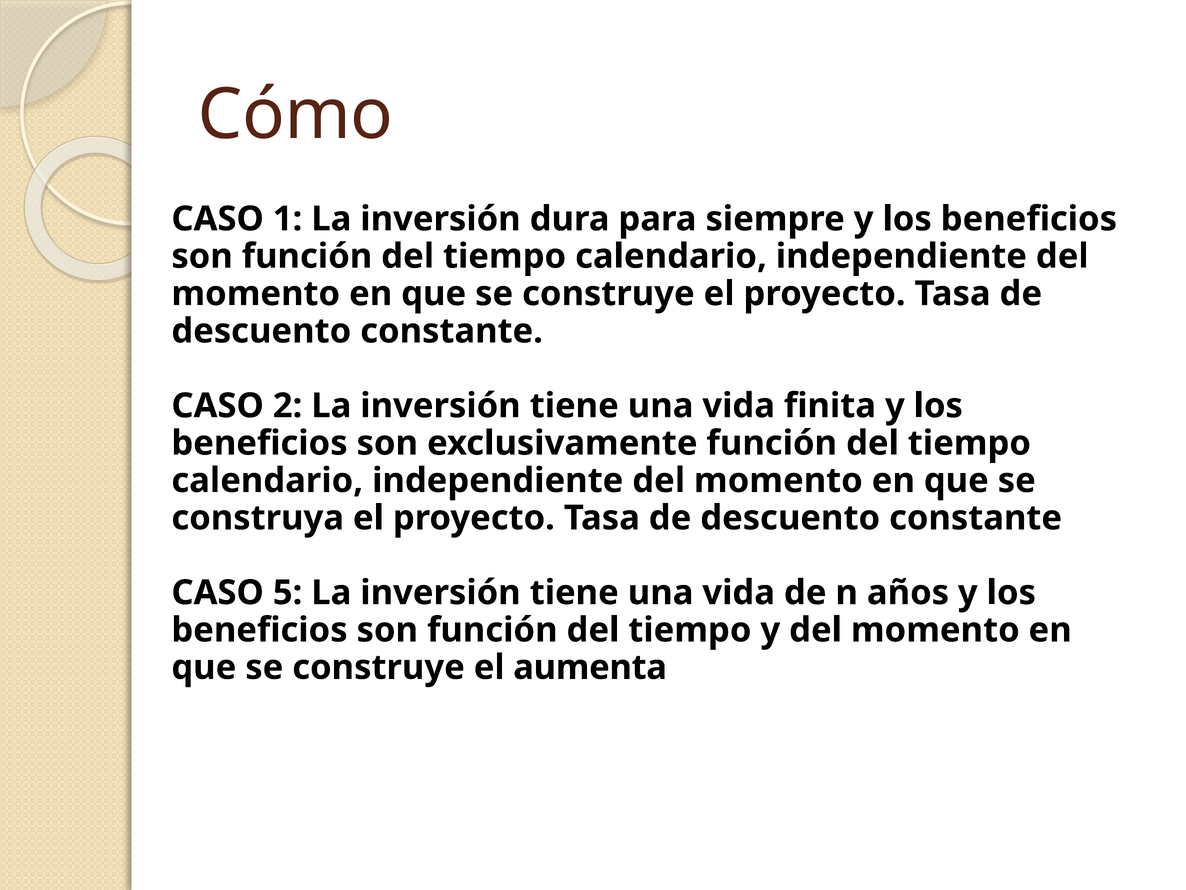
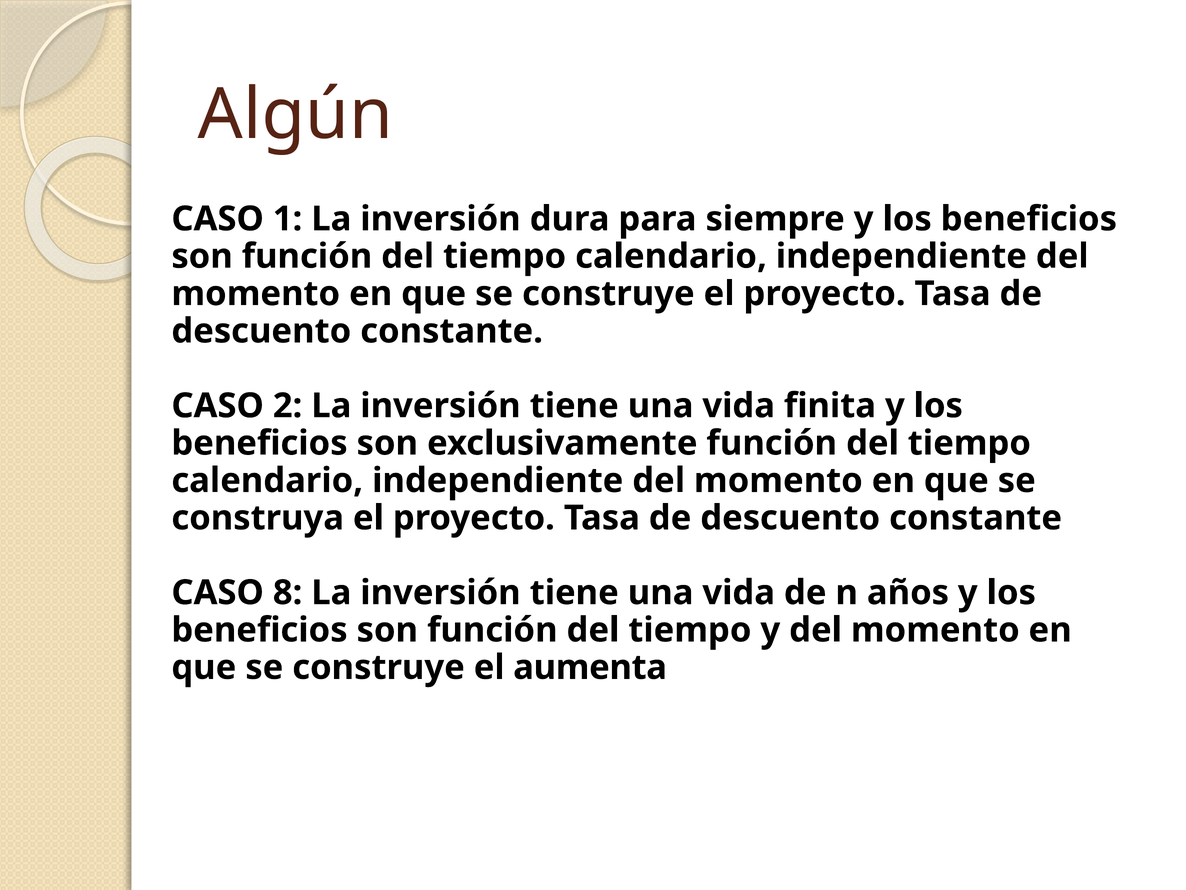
Cómo: Cómo -> Algún
5: 5 -> 8
